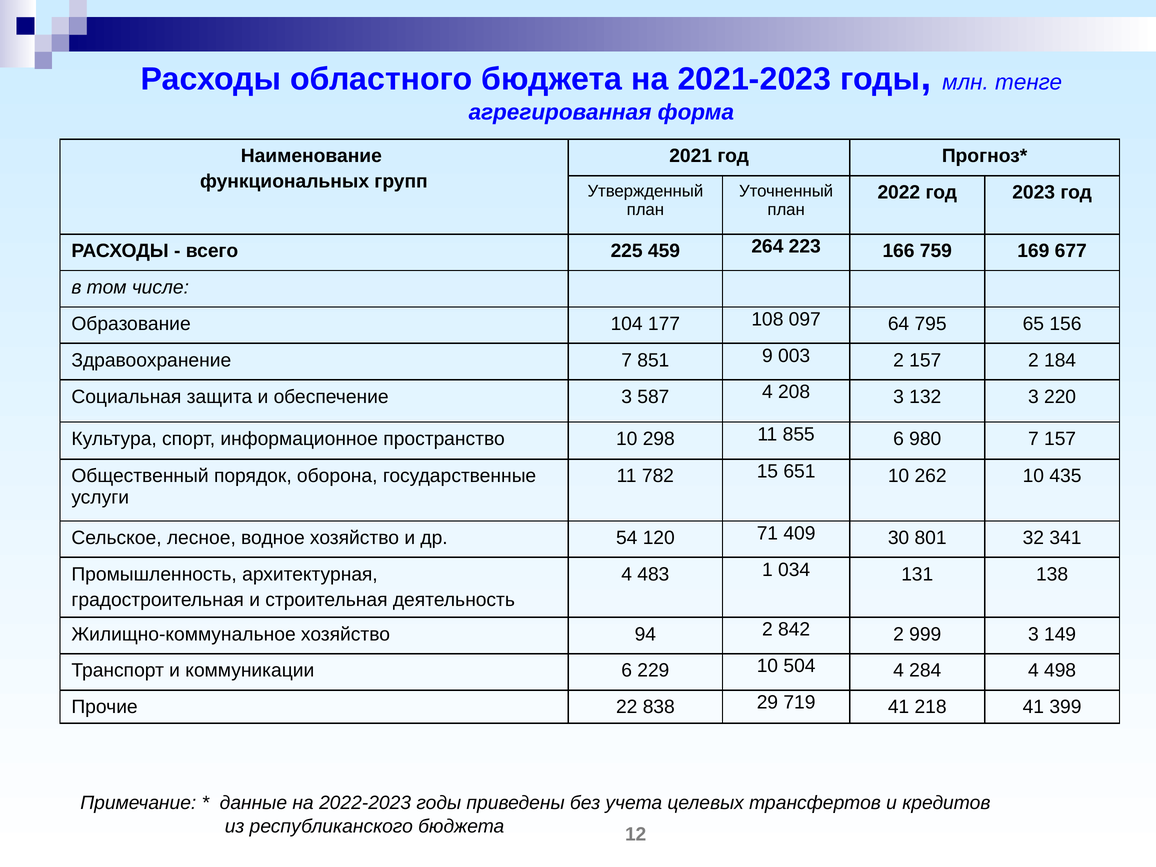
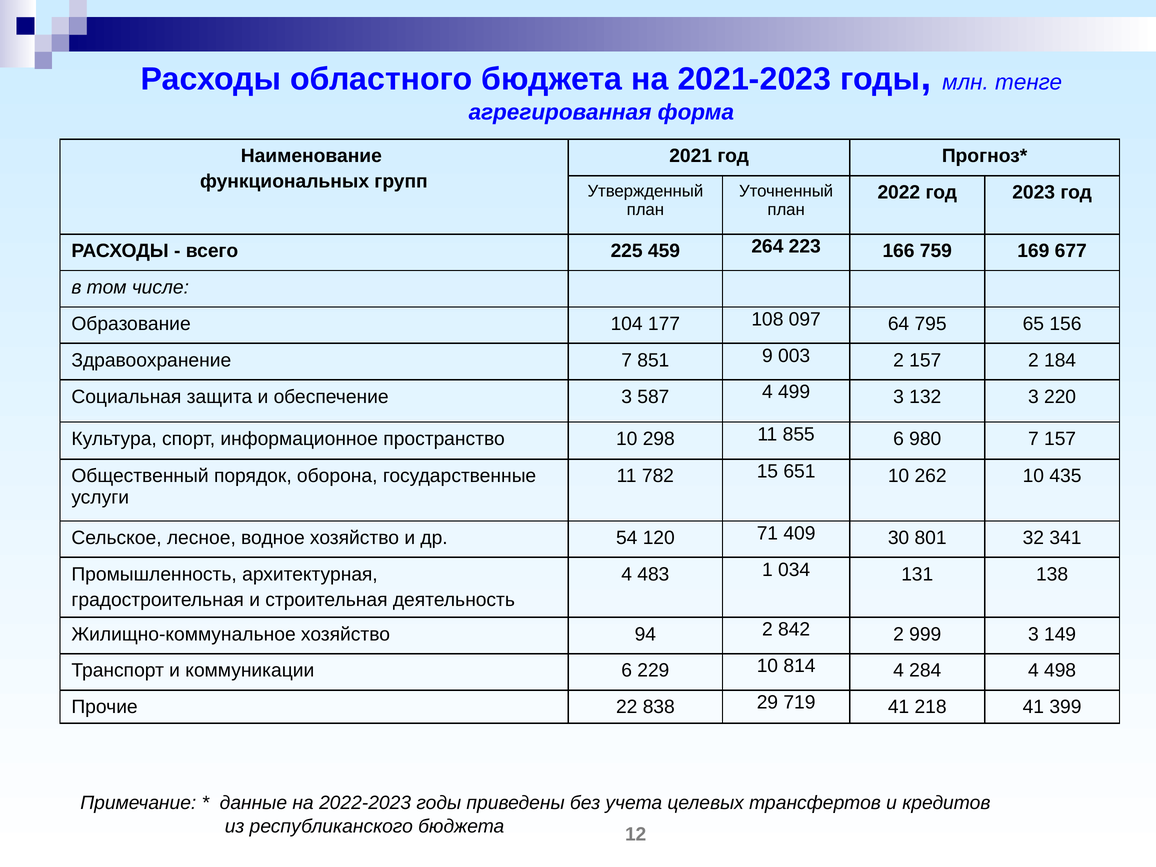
208: 208 -> 499
504: 504 -> 814
